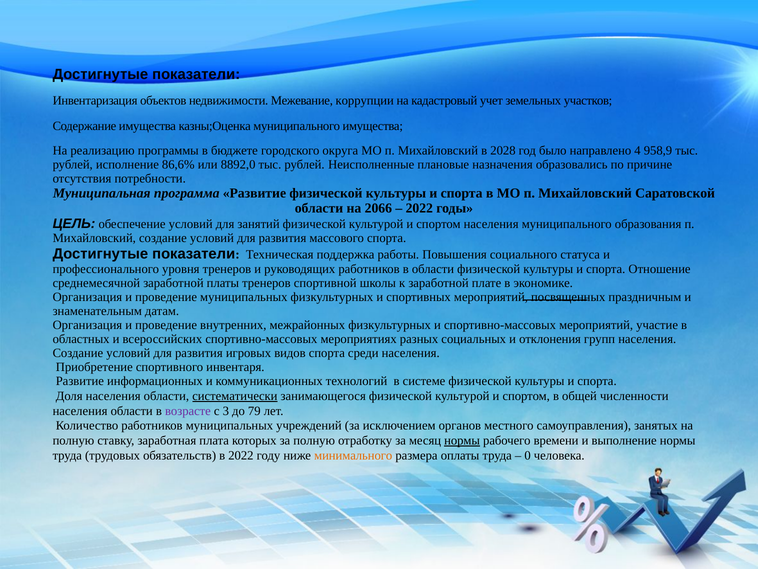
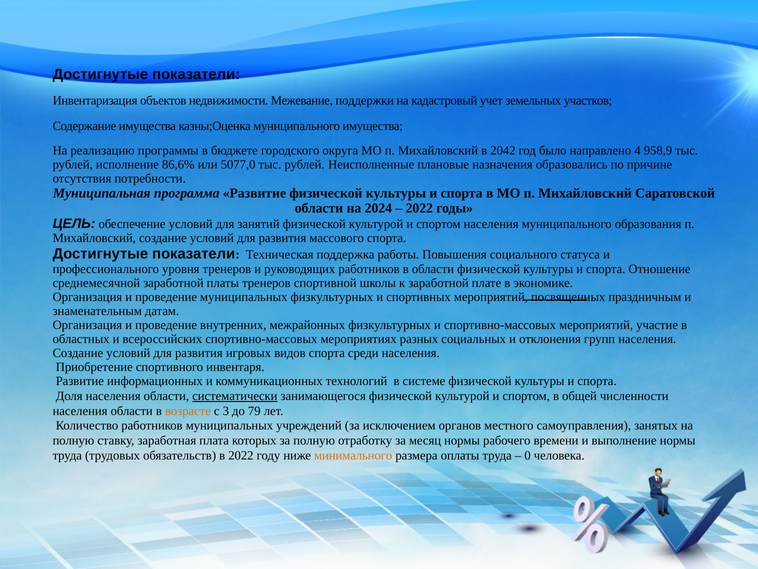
коррупции: коррупции -> поддержки
2028: 2028 -> 2042
8892,0: 8892,0 -> 5077,0
2066: 2066 -> 2024
возрасте colour: purple -> orange
нормы at (462, 440) underline: present -> none
